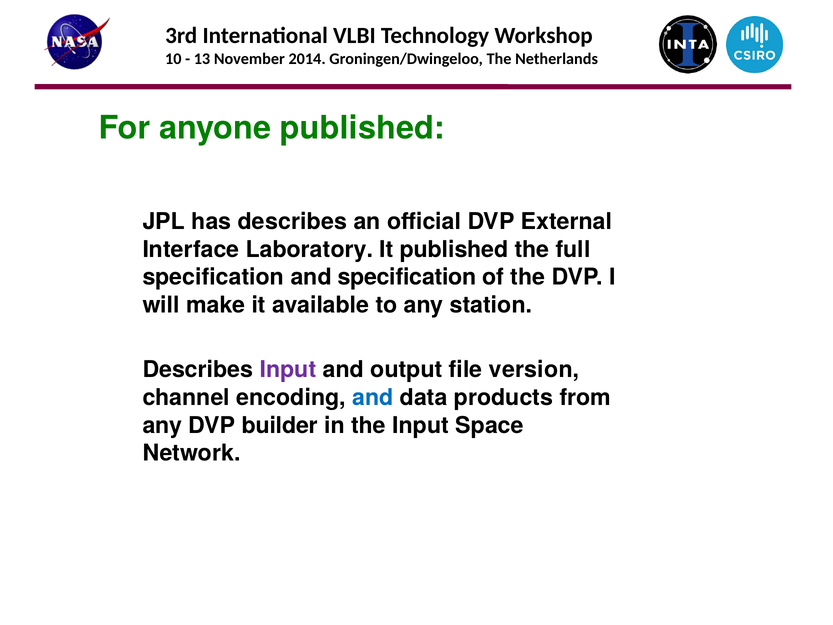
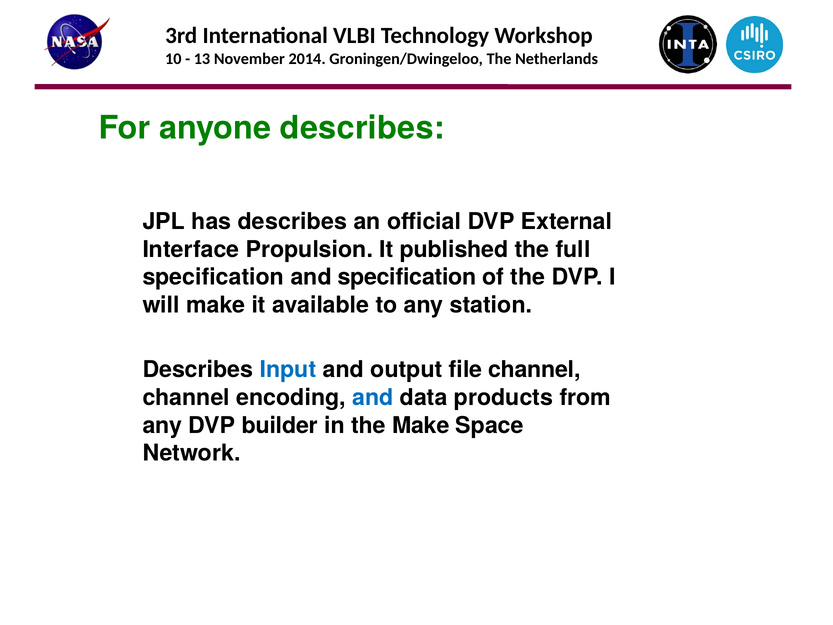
anyone published: published -> describes
Laboratory: Laboratory -> Propulsion
Input at (288, 370) colour: purple -> blue
file version: version -> channel
the Input: Input -> Make
